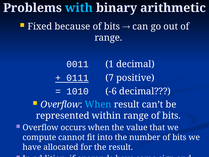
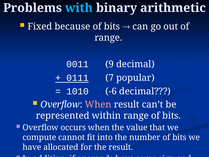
1: 1 -> 9
positive: positive -> popular
When at (98, 104) colour: light blue -> pink
